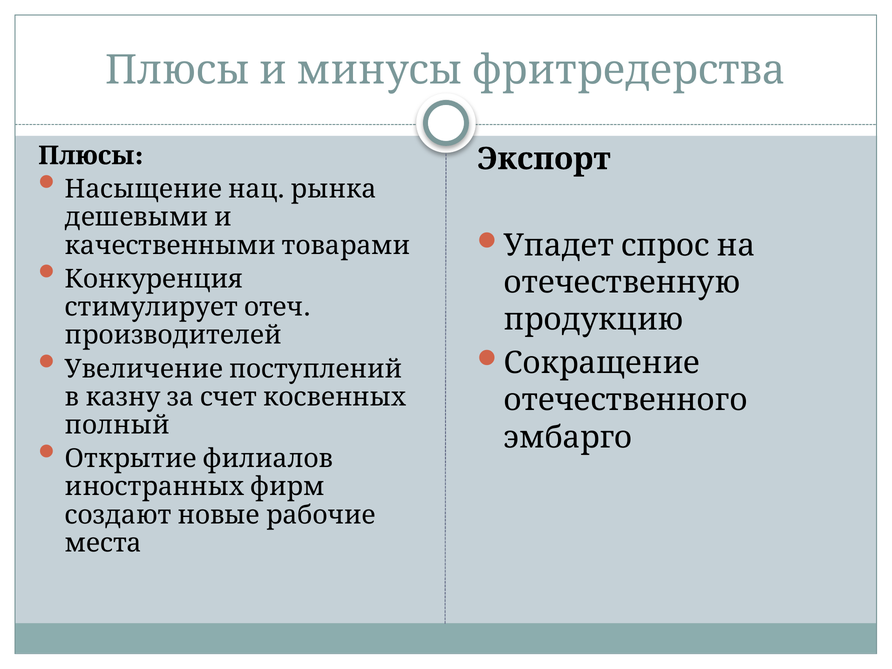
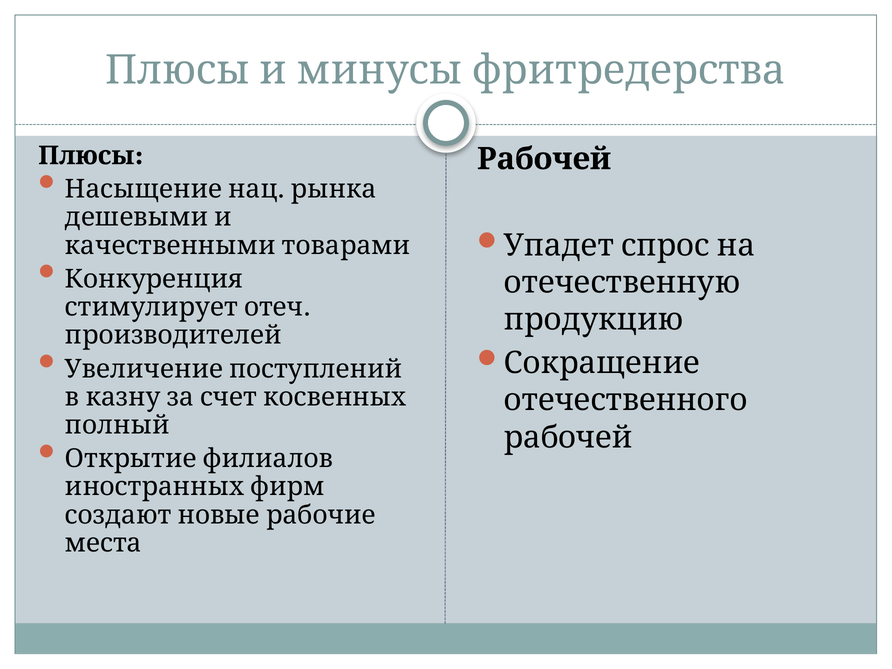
Экспорт at (544, 159): Экспорт -> Рабочей
эмбарго at (568, 437): эмбарго -> рабочей
